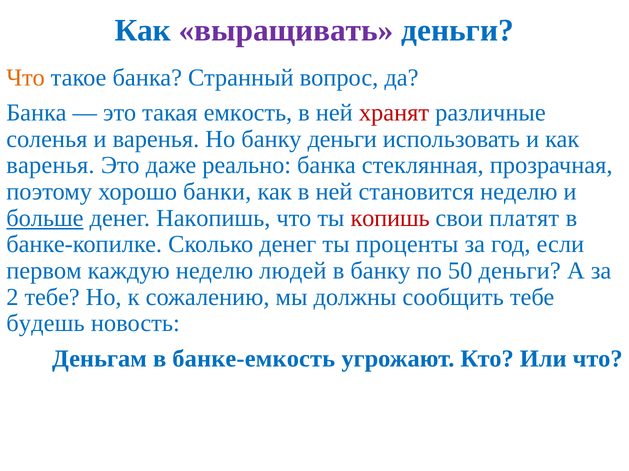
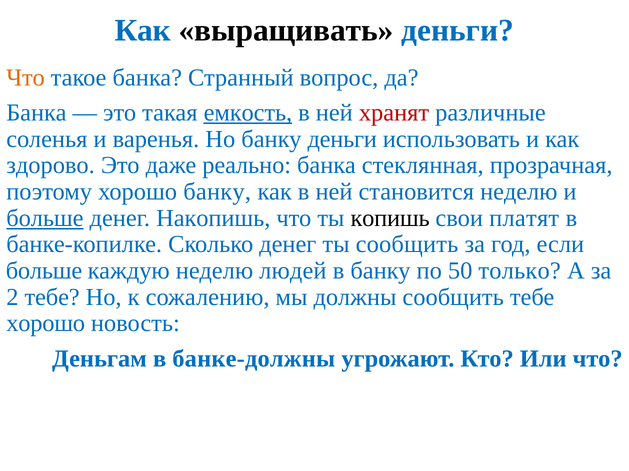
выращивать colour: purple -> black
емкость underline: none -> present
варенья at (50, 166): варенья -> здорово
хорошо банки: банки -> банку
копишь colour: red -> black
ты проценты: проценты -> сообщить
первом at (44, 271): первом -> больше
50 деньги: деньги -> только
будешь at (46, 324): будешь -> хорошо
банке-емкость: банке-емкость -> банке-должны
